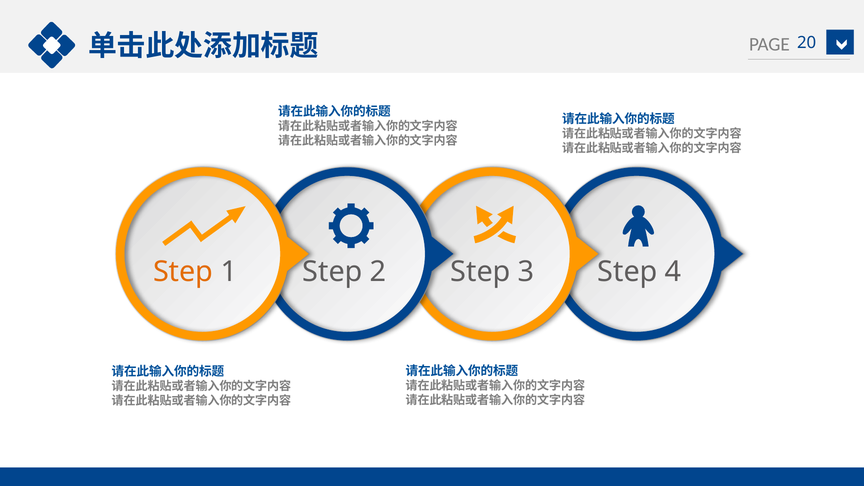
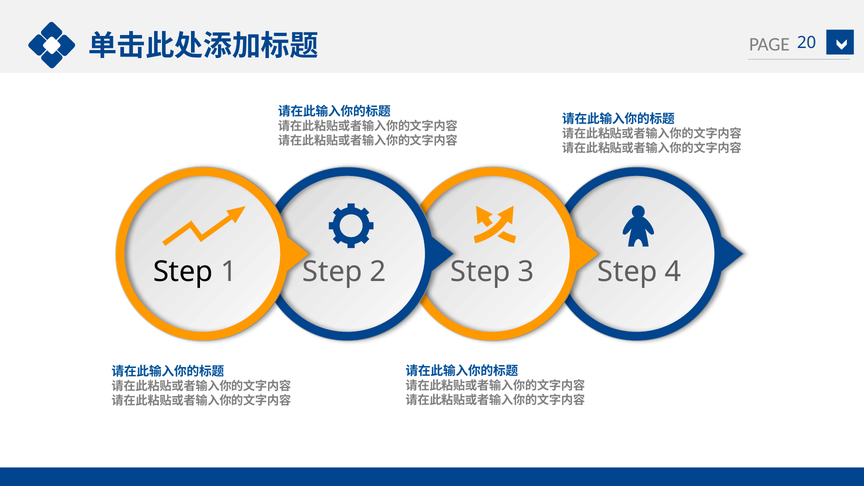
Step at (183, 272) colour: orange -> black
